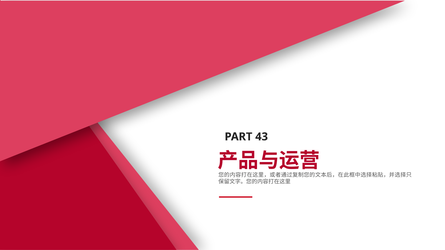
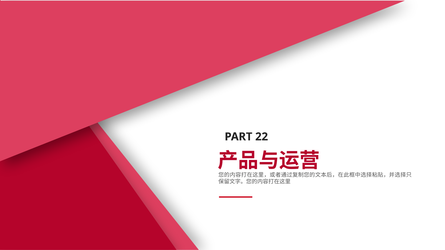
43: 43 -> 22
